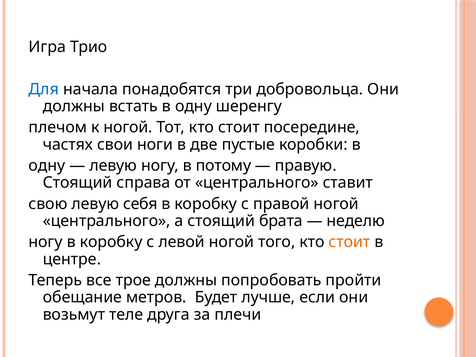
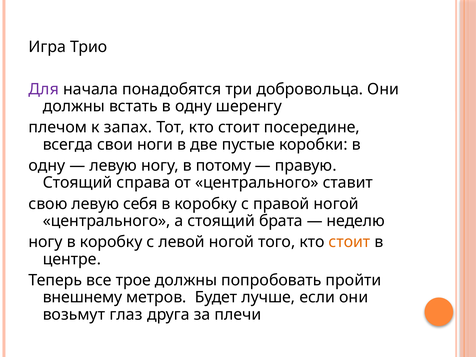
Для colour: blue -> purple
к ногой: ногой -> запах
частях: частях -> всегда
обещание: обещание -> внешнему
теле: теле -> глаз
